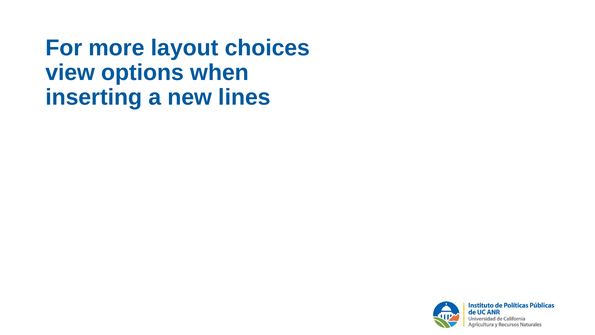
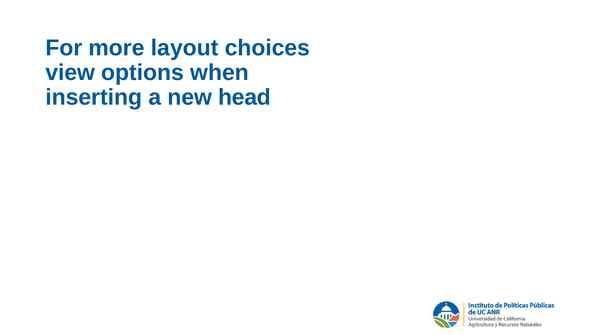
lines: lines -> head
